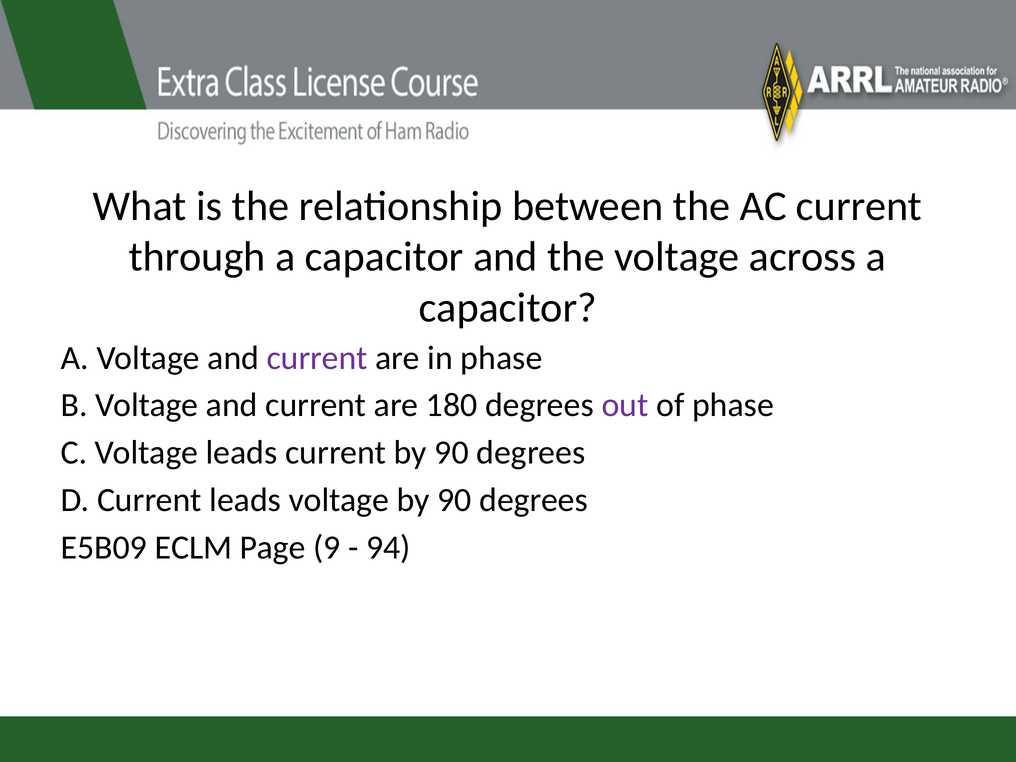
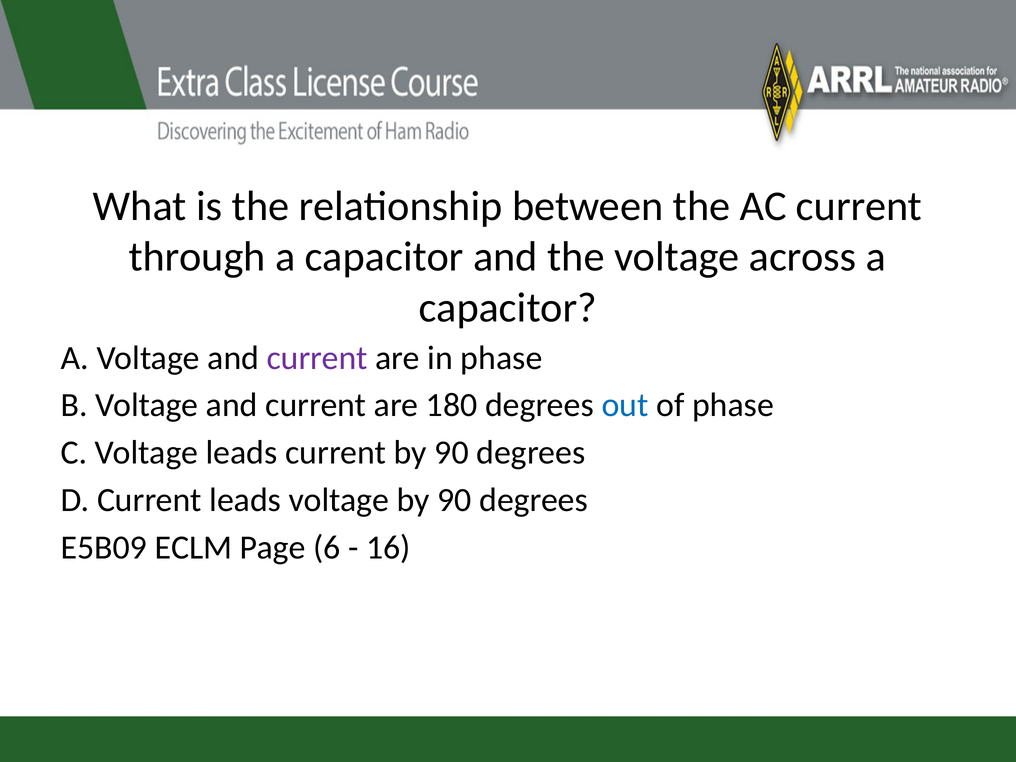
out colour: purple -> blue
9: 9 -> 6
94: 94 -> 16
